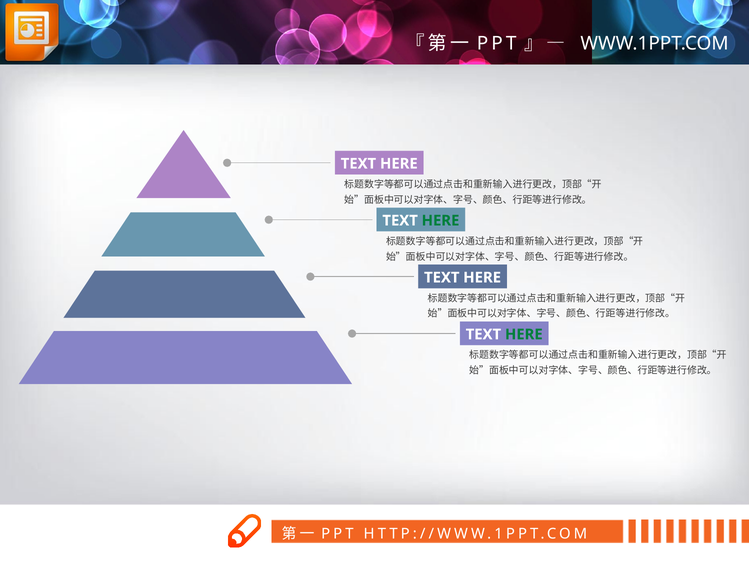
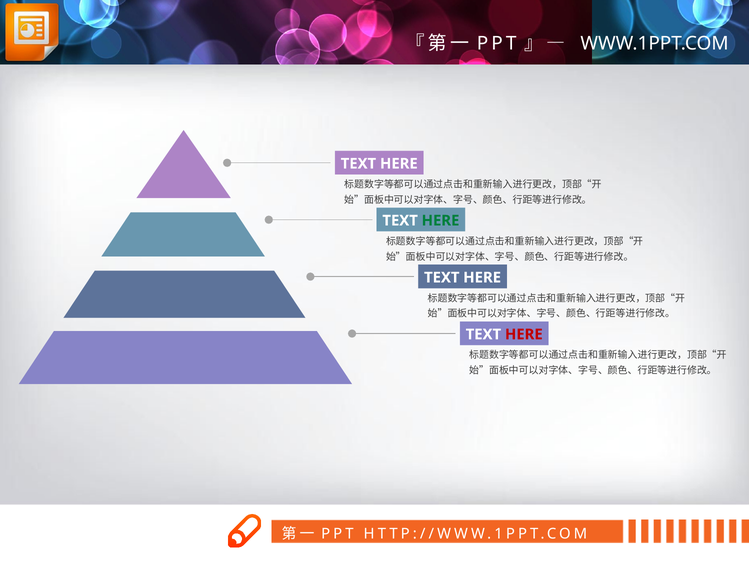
HERE at (524, 334) colour: green -> red
